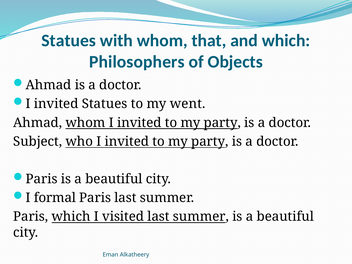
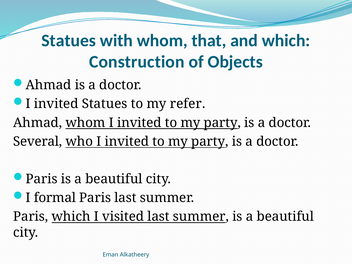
Philosophers: Philosophers -> Construction
went: went -> refer
Subject: Subject -> Several
